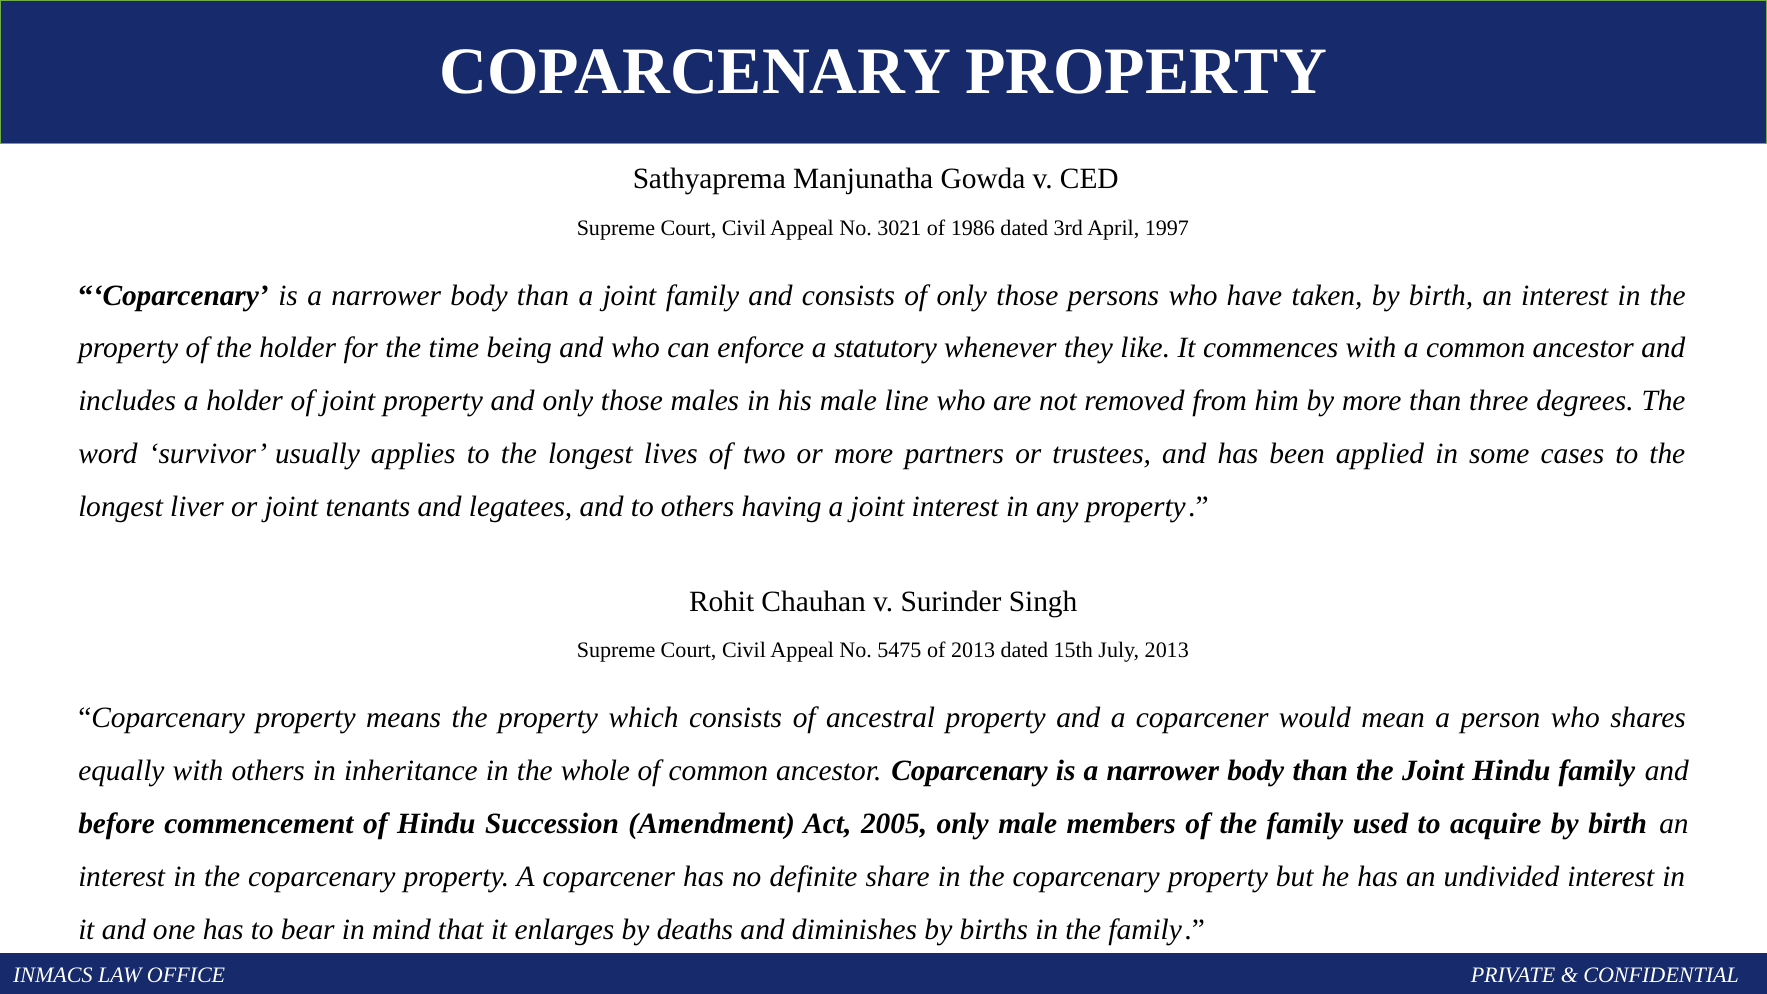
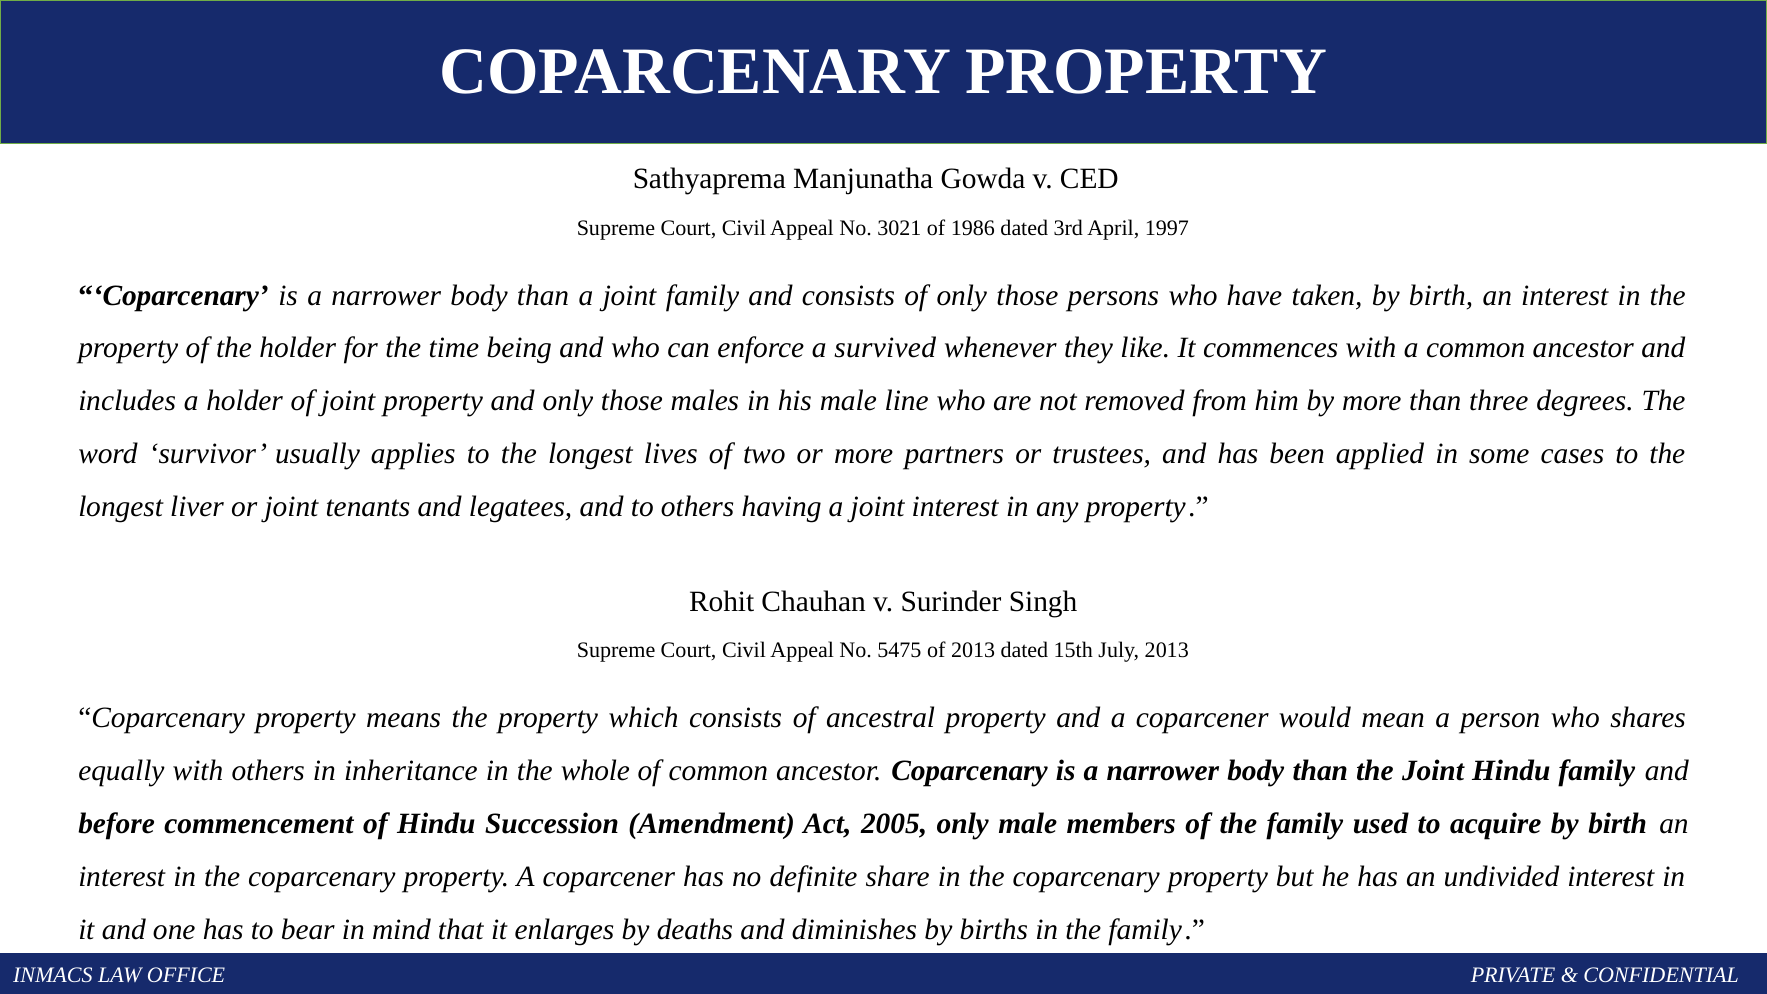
statutory: statutory -> survived
